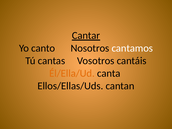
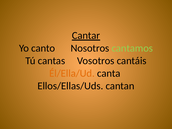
cantamos colour: white -> light green
